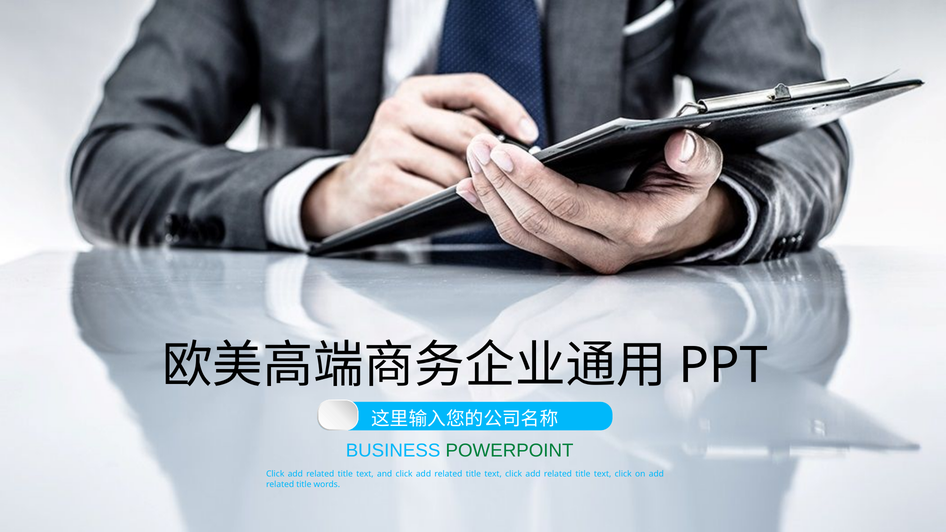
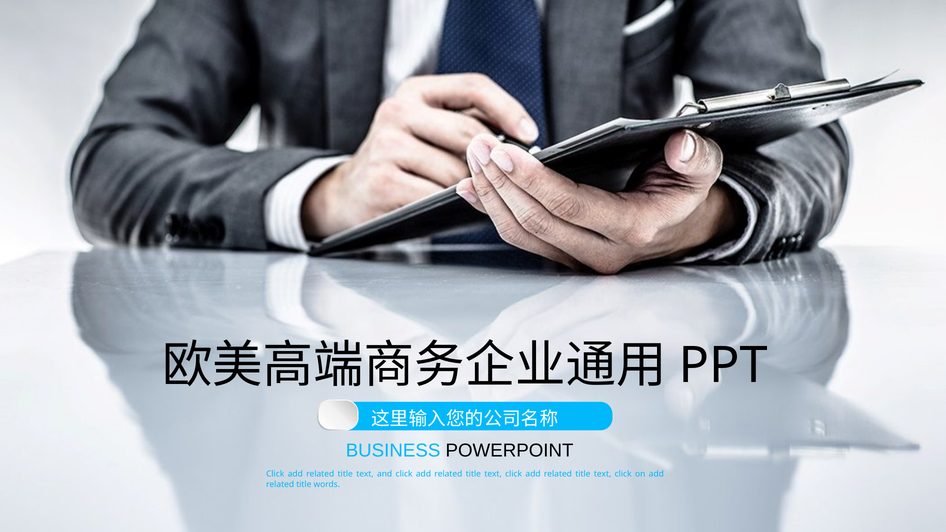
POWERPOINT colour: green -> black
